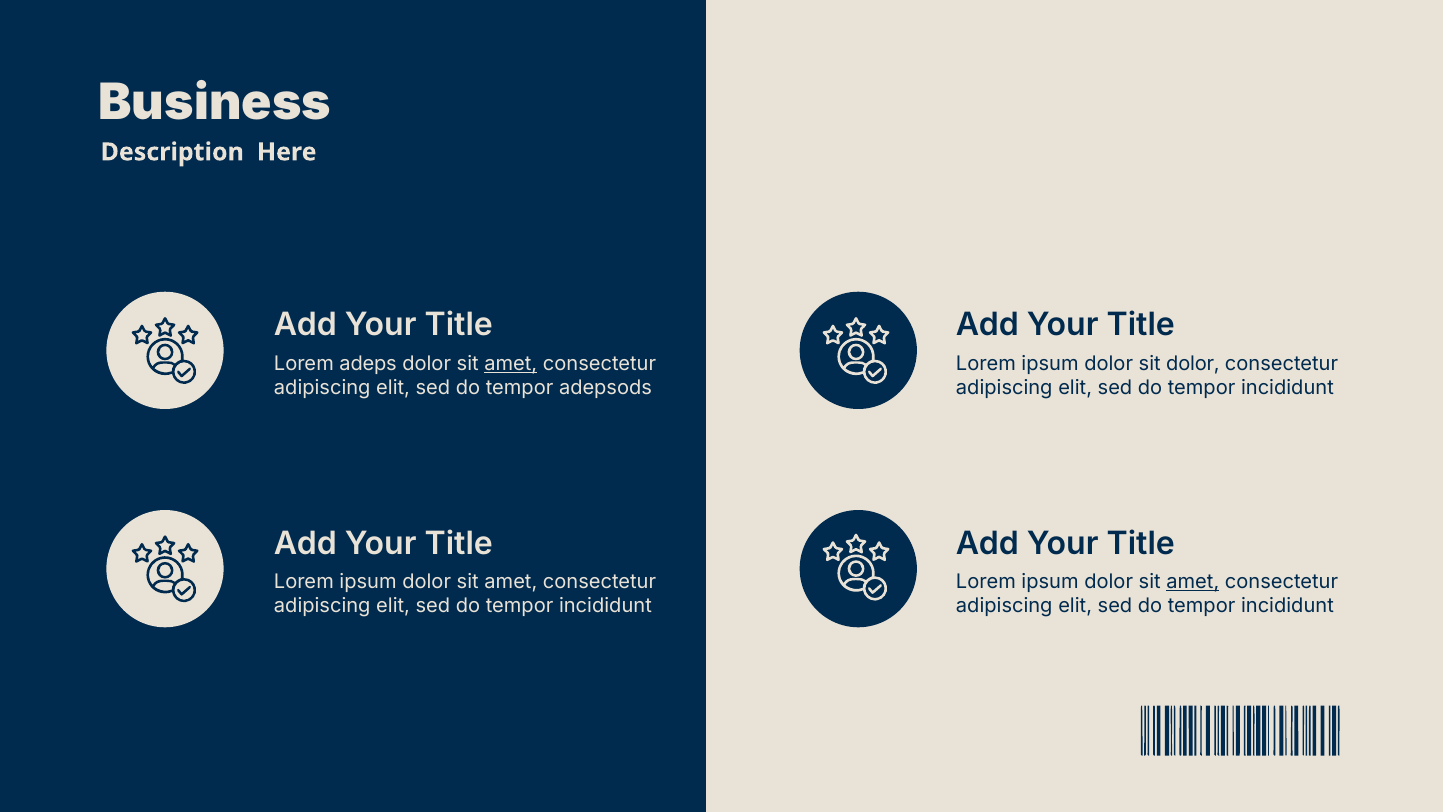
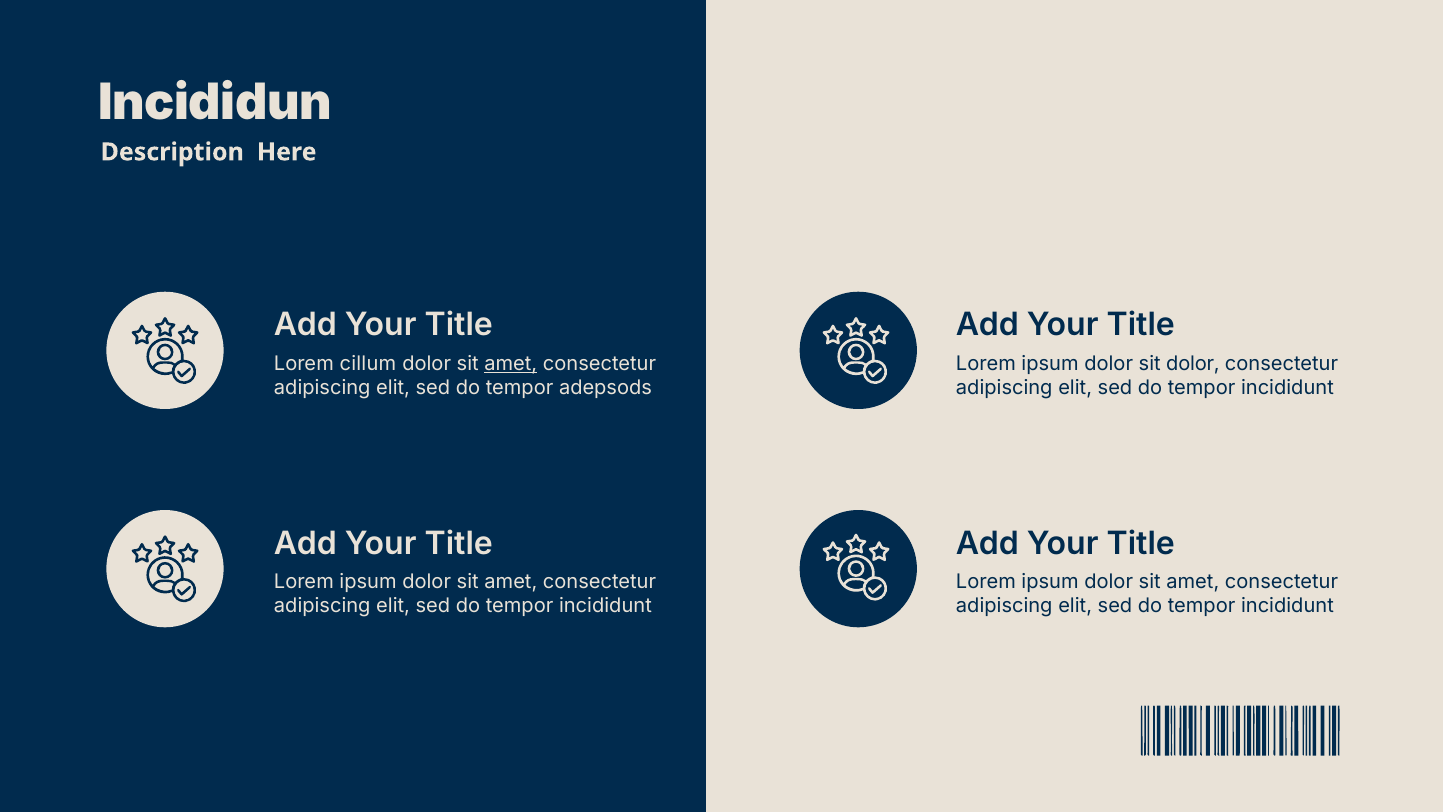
Business: Business -> Incididun
adeps: adeps -> cillum
amet at (1193, 582) underline: present -> none
